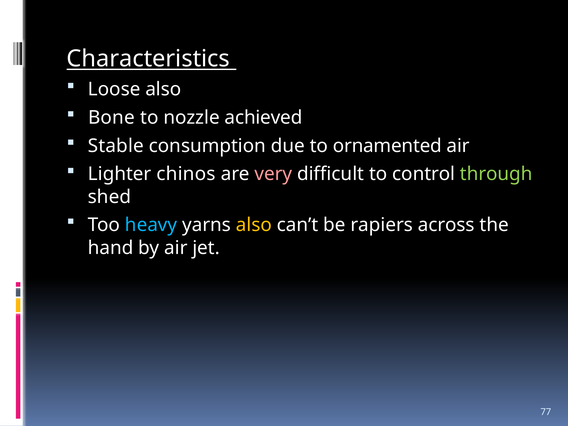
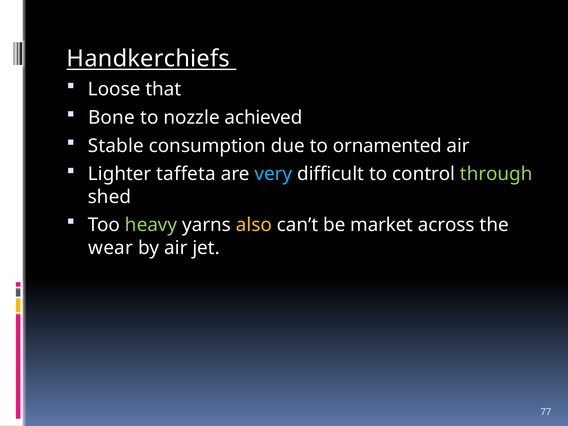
Characteristics: Characteristics -> Handkerchiefs
Loose also: also -> that
chinos: chinos -> taffeta
very colour: pink -> light blue
heavy colour: light blue -> light green
rapiers: rapiers -> market
hand: hand -> wear
